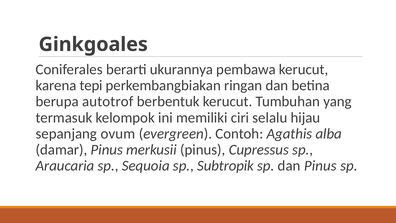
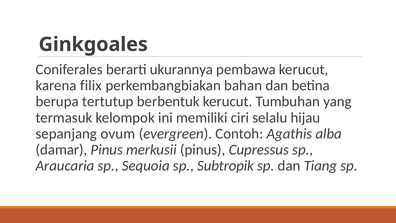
tepi: tepi -> filix
ringan: ringan -> bahan
autotrof: autotrof -> tertutup
dan Pinus: Pinus -> Tiang
